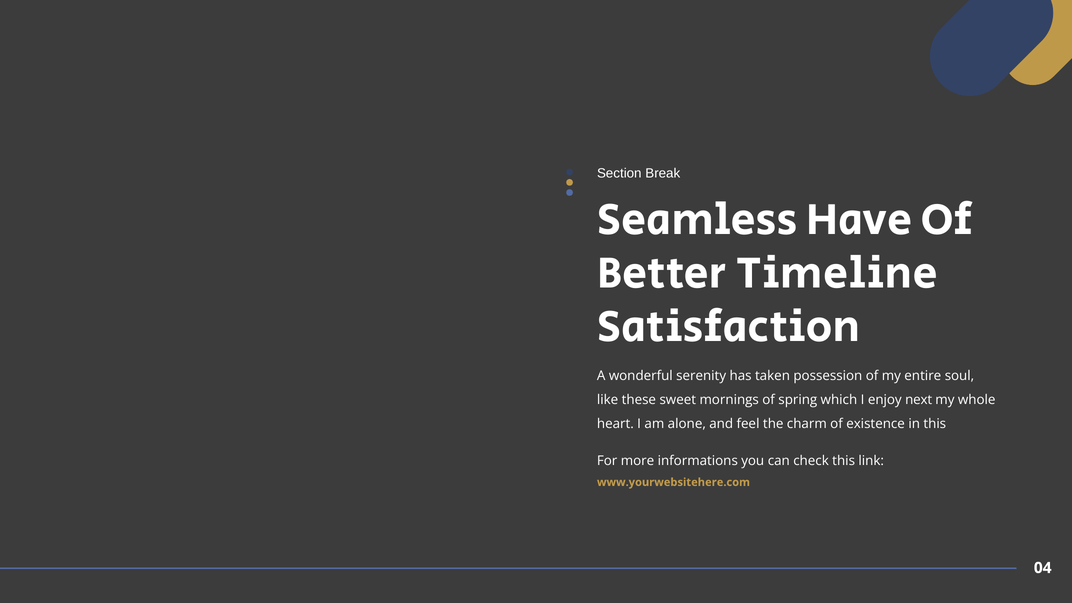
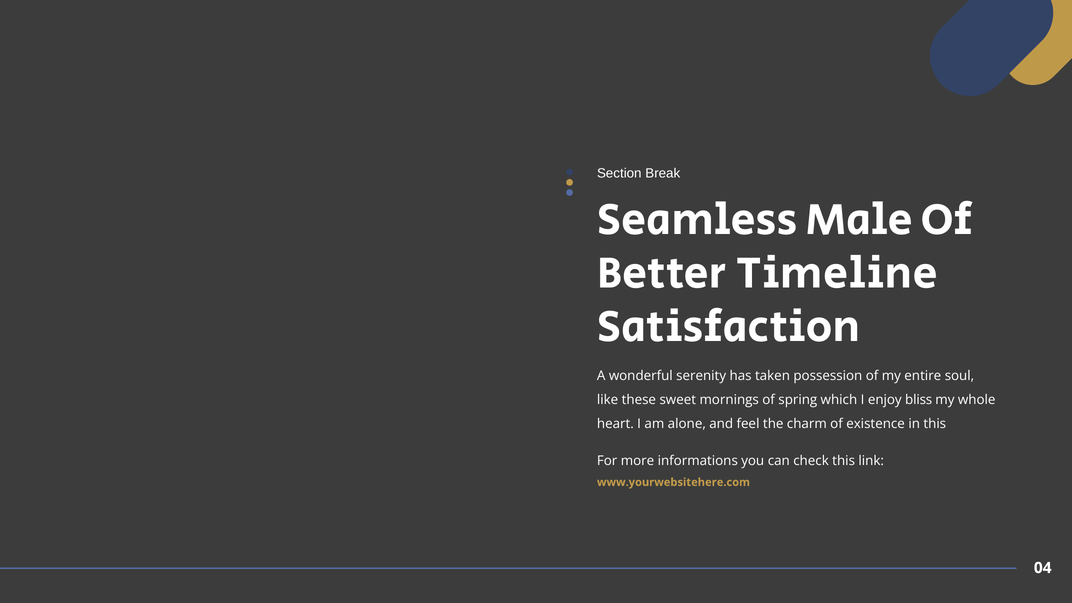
Have: Have -> Male
next: next -> bliss
